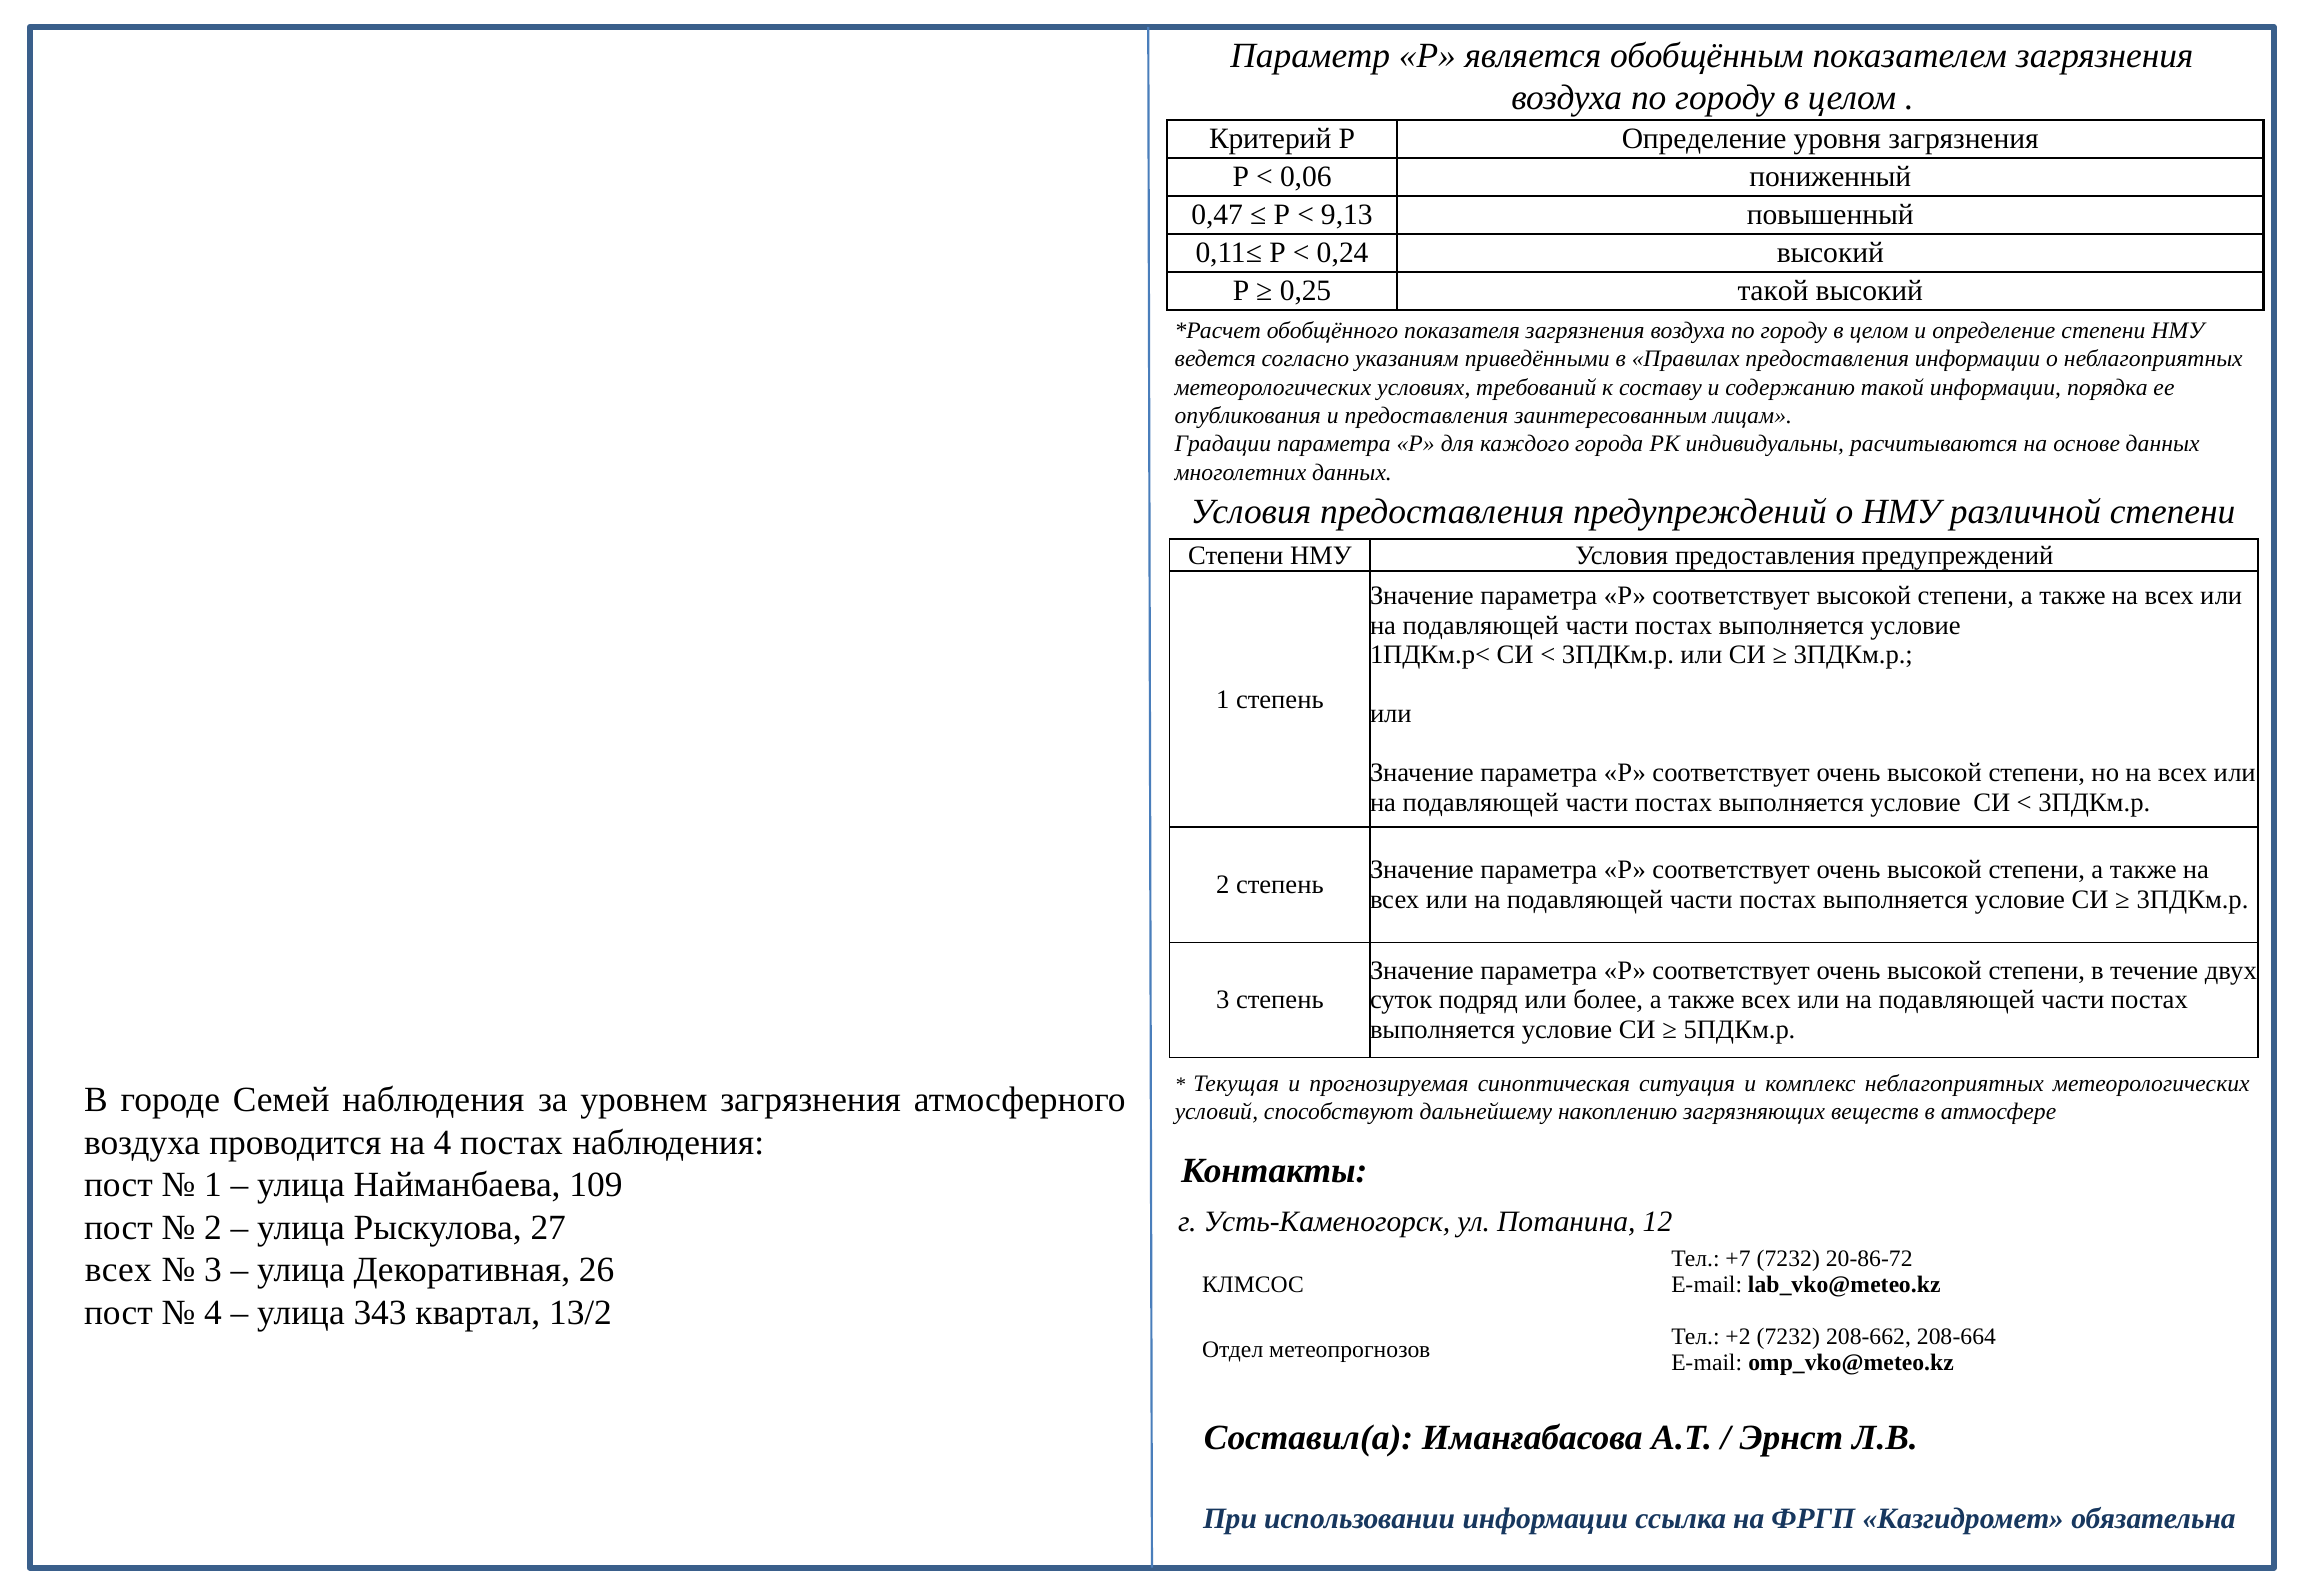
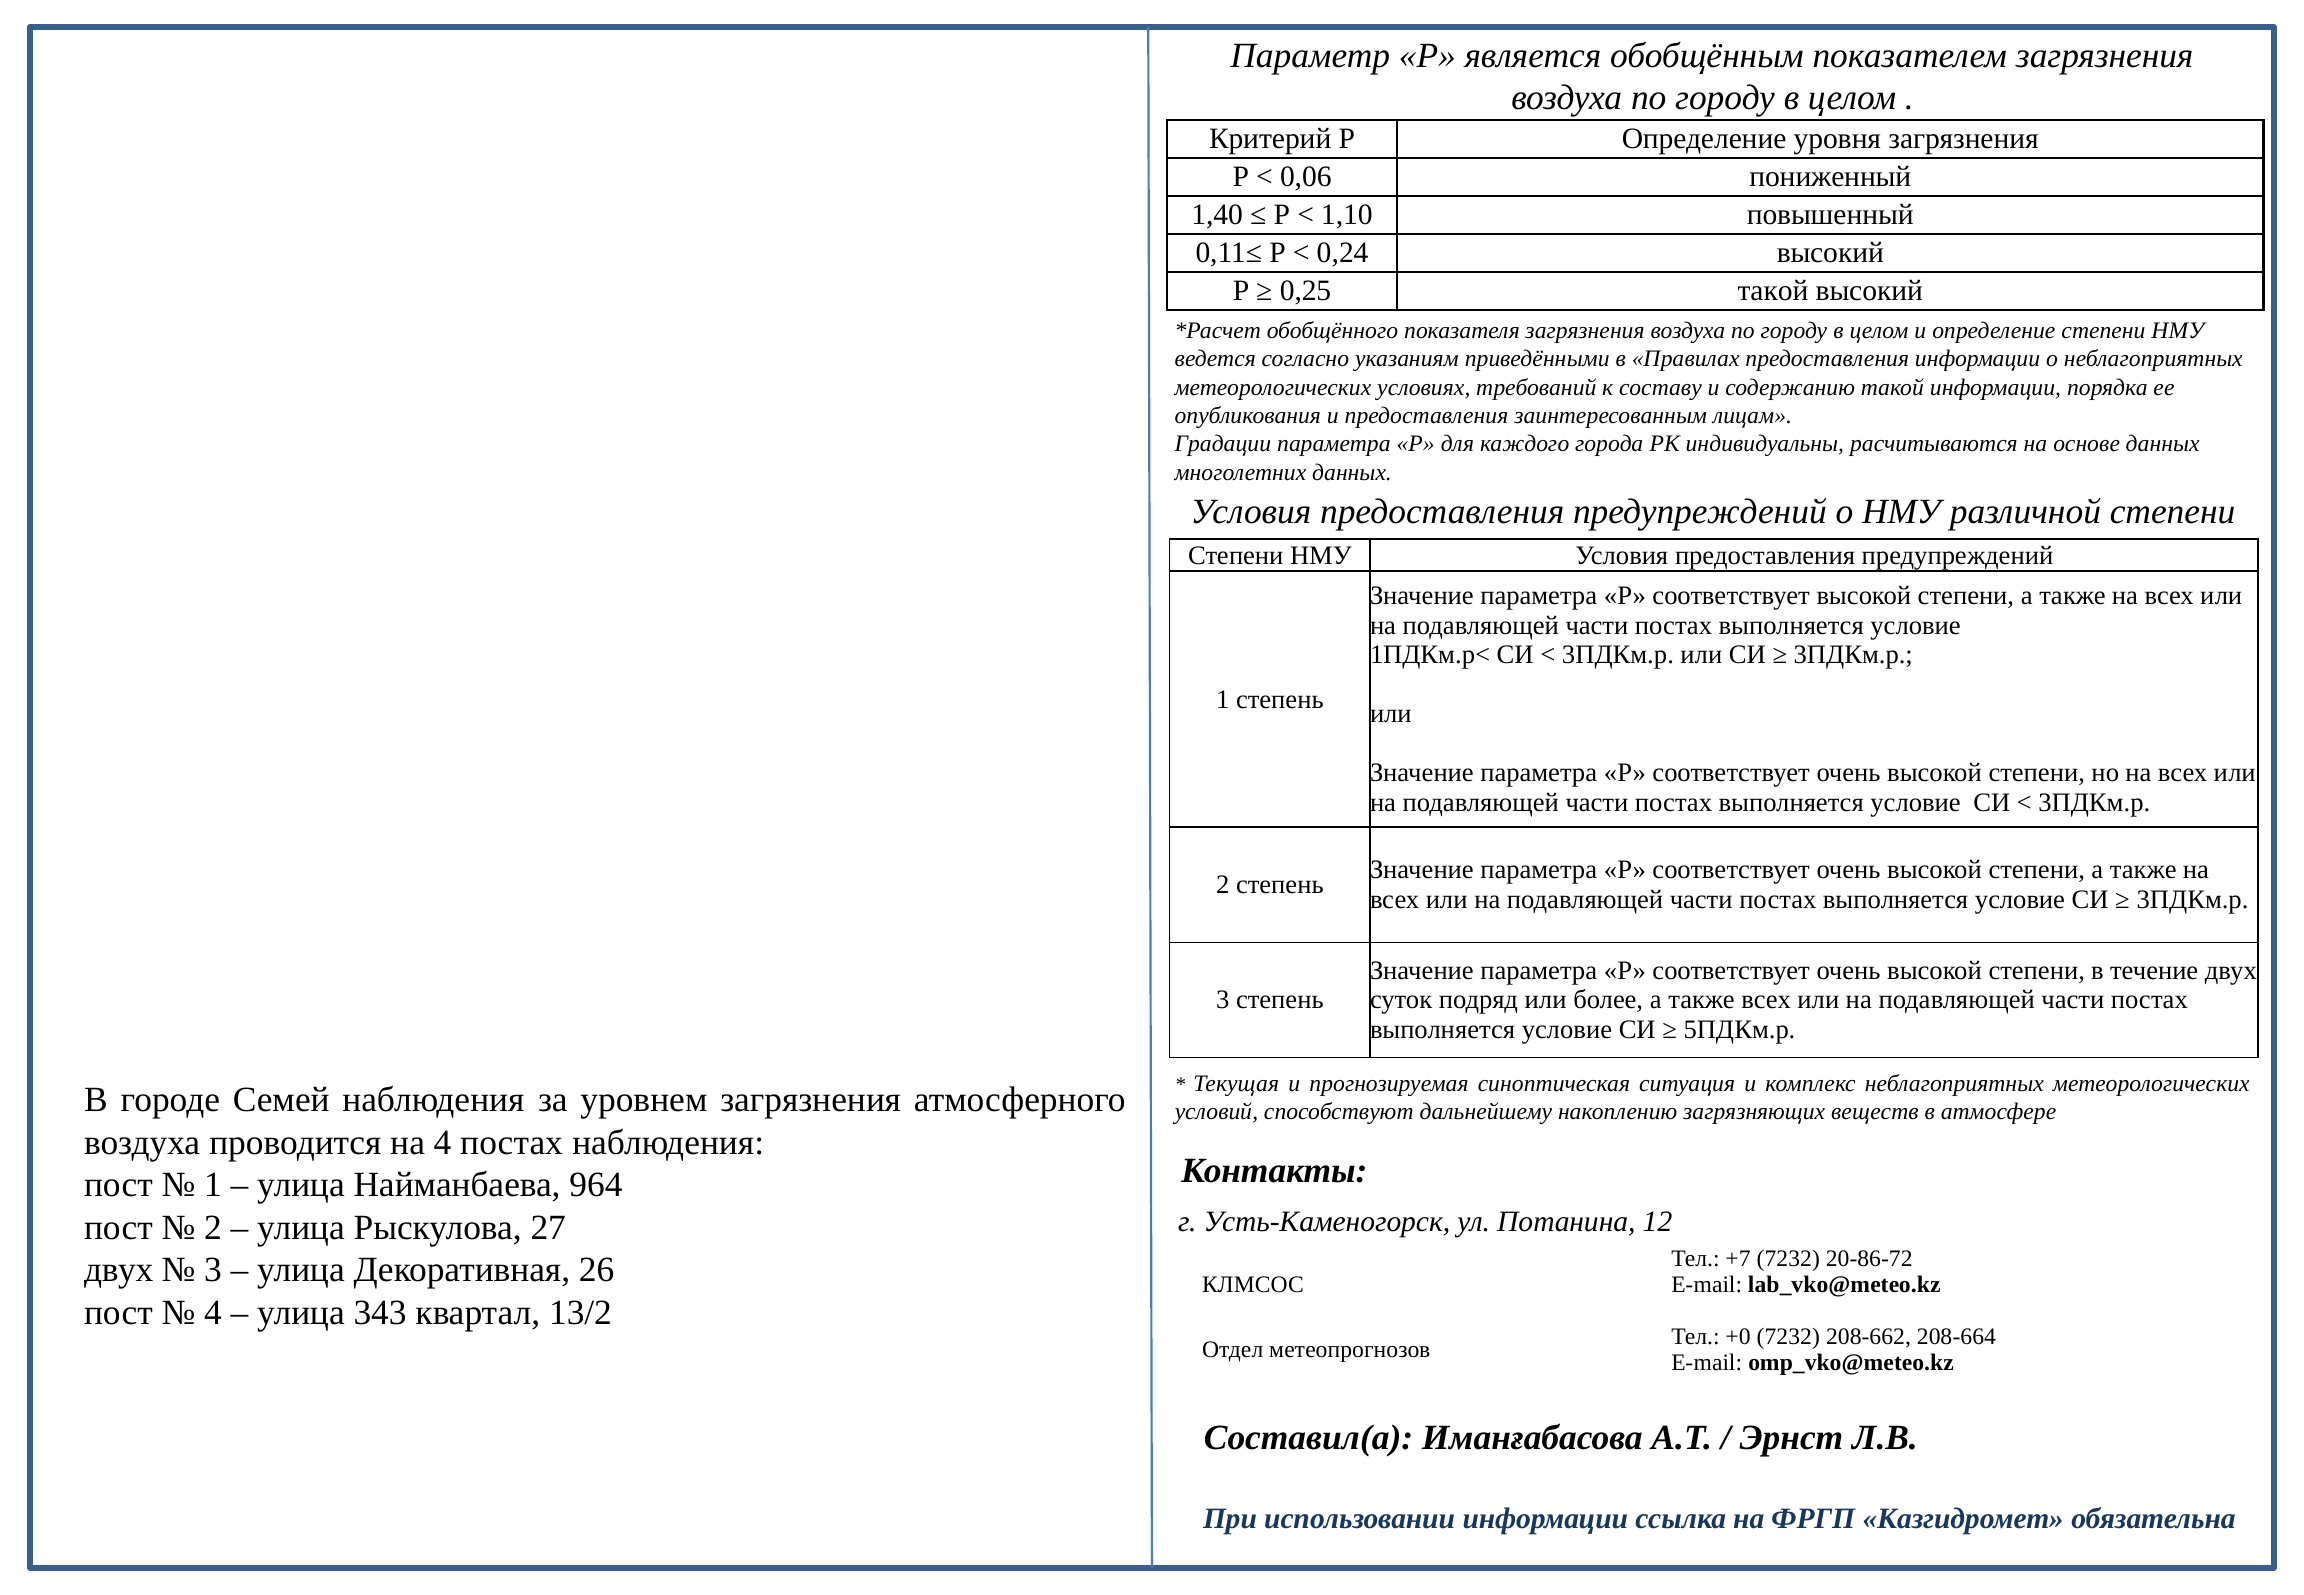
0,47: 0,47 -> 1,40
9,13: 9,13 -> 1,10
109: 109 -> 964
всех at (118, 1270): всех -> двух
+2: +2 -> +0
